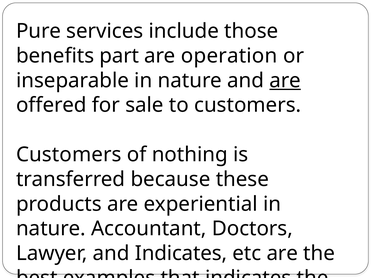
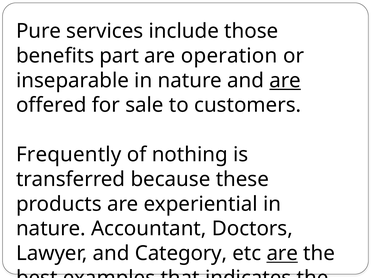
Customers at (69, 155): Customers -> Frequently
and Indicates: Indicates -> Category
are at (282, 254) underline: none -> present
